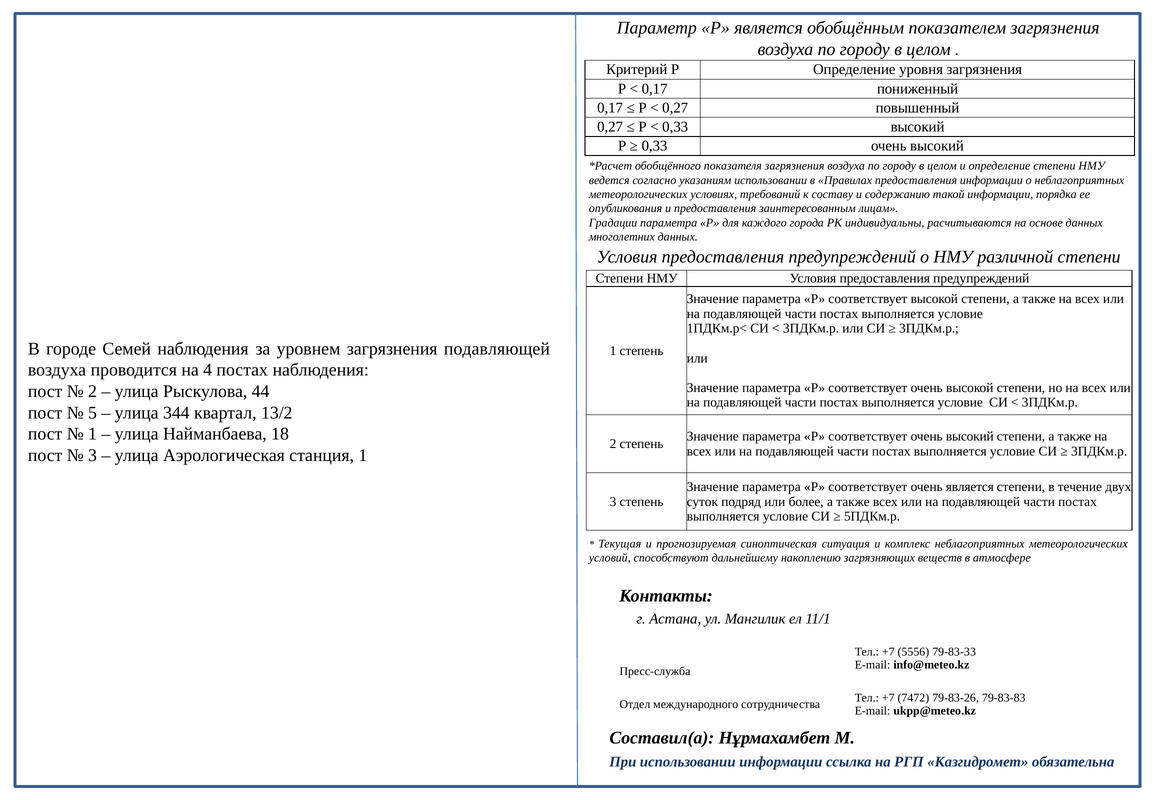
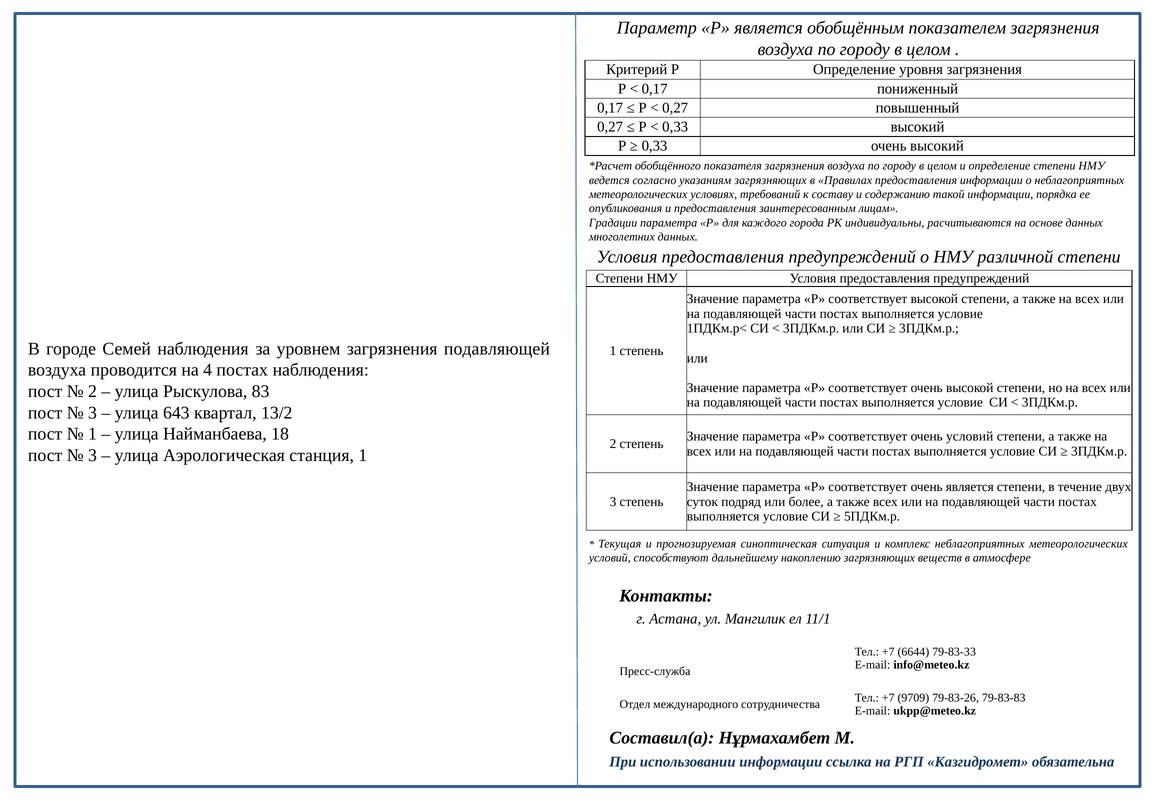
указаниям использовании: использовании -> загрязняющих
44: 44 -> 83
5 at (93, 412): 5 -> 3
344: 344 -> 643
соответствует очень высокий: высокий -> условий
5556: 5556 -> 6644
7472: 7472 -> 9709
